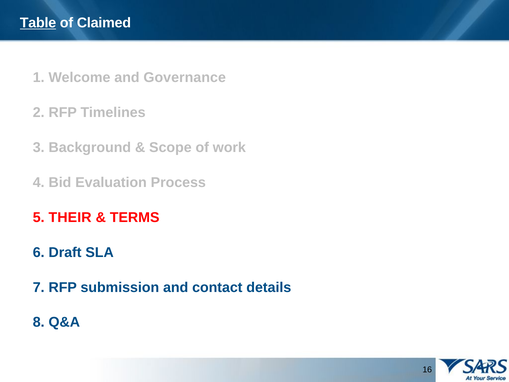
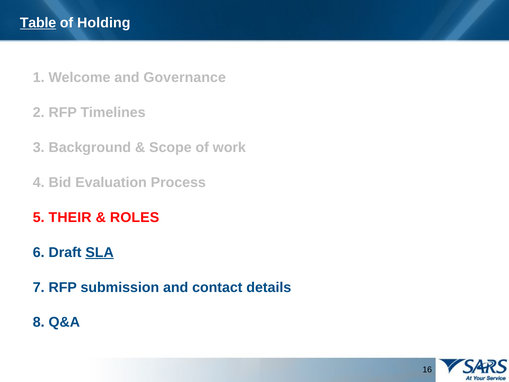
Claimed: Claimed -> Holding
TERMS: TERMS -> ROLES
SLA underline: none -> present
